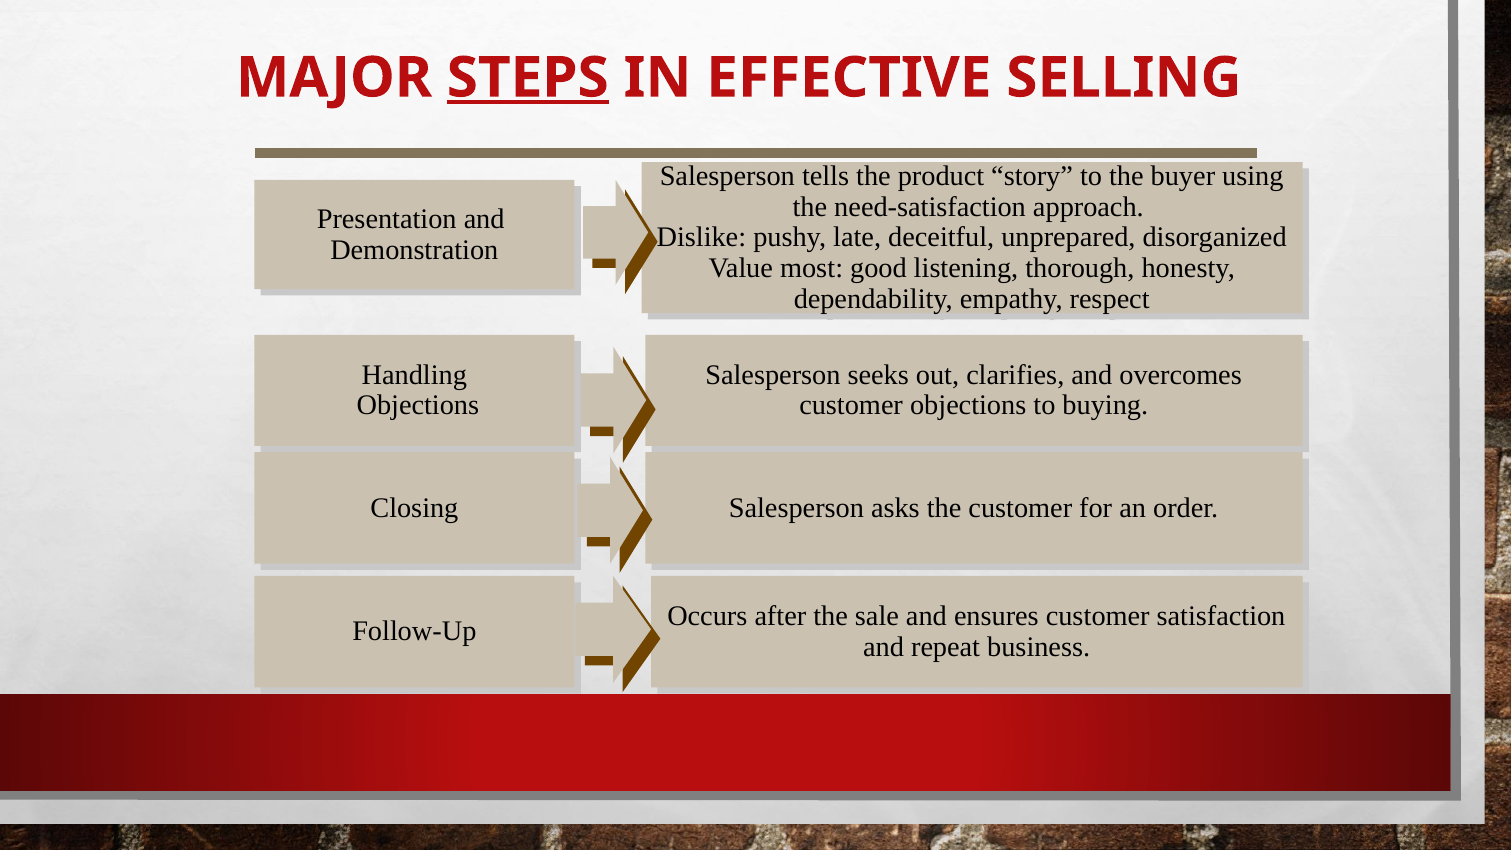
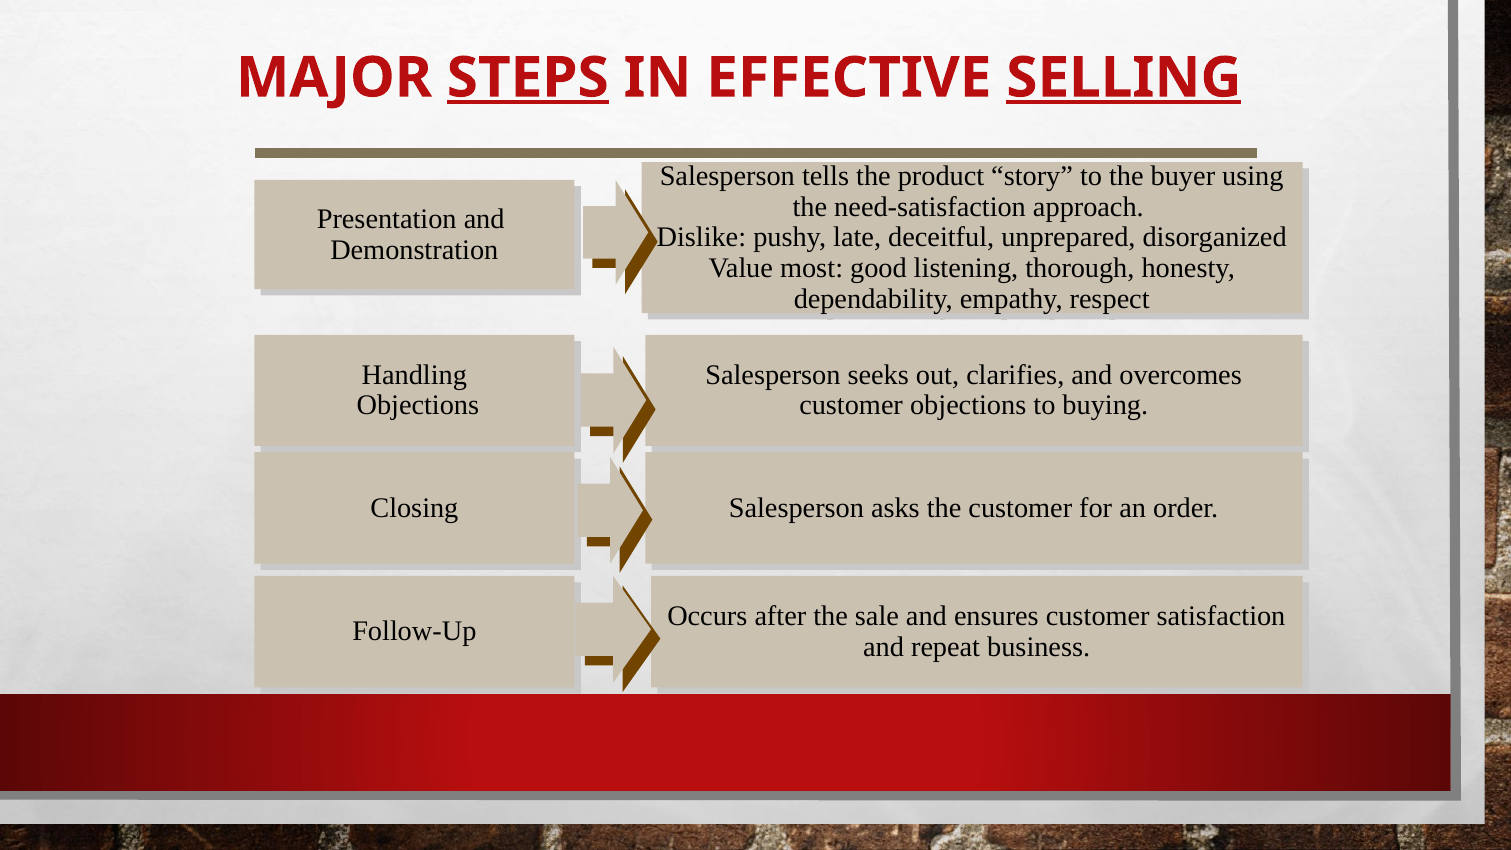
SELLING underline: none -> present
